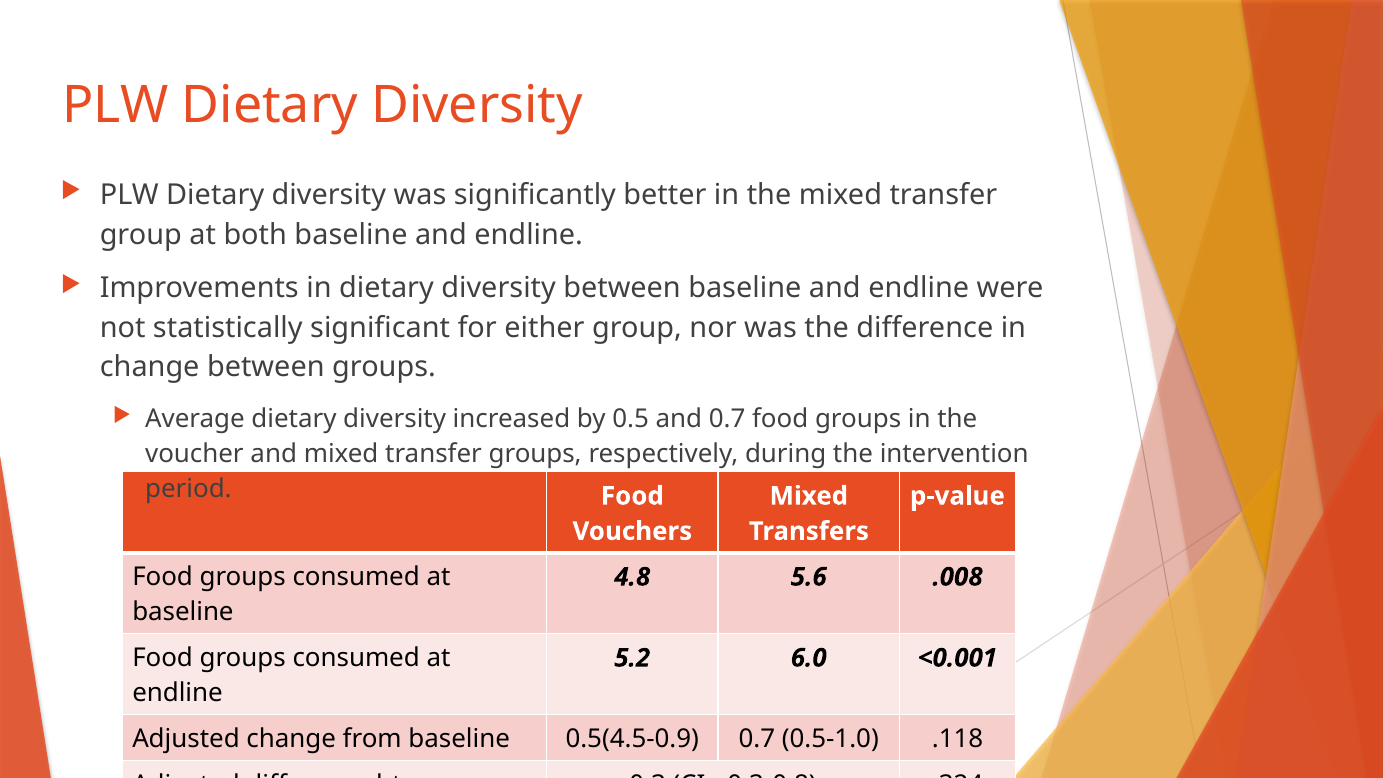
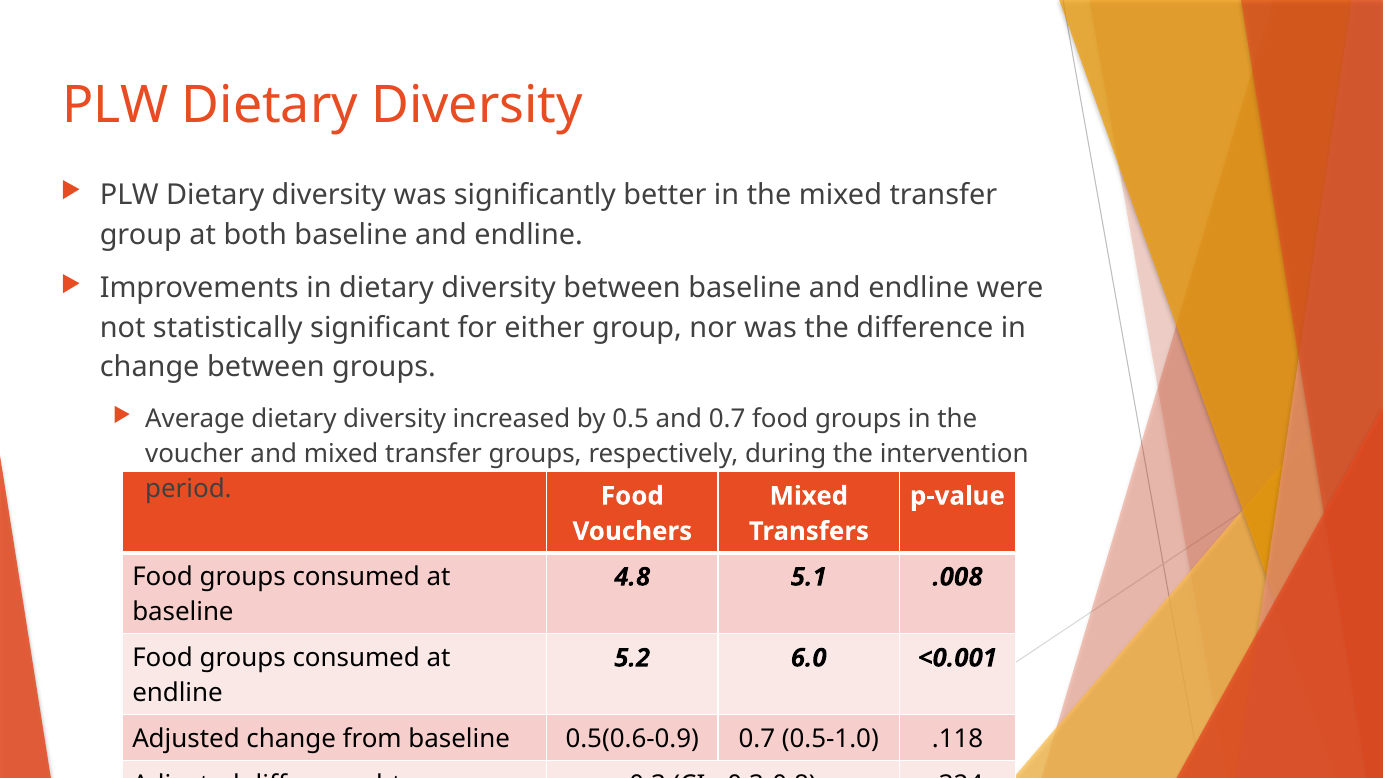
5.6: 5.6 -> 5.1
0.5(4.5-0.9: 0.5(4.5-0.9 -> 0.5(0.6-0.9
